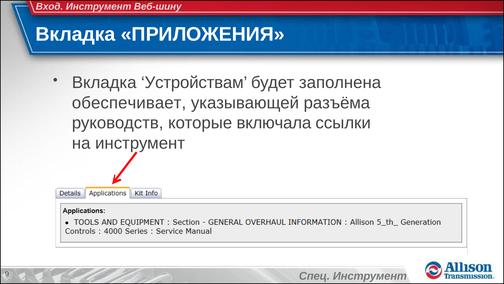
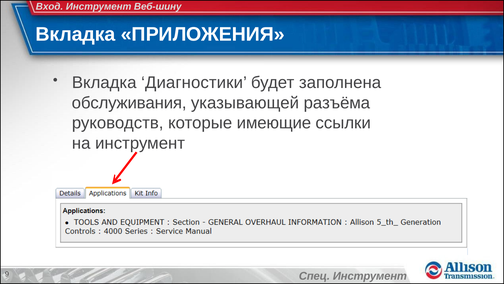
Устройствам: Устройствам -> Диагностики
обеспечивает: обеспечивает -> обслуживания
включала: включала -> имеющие
